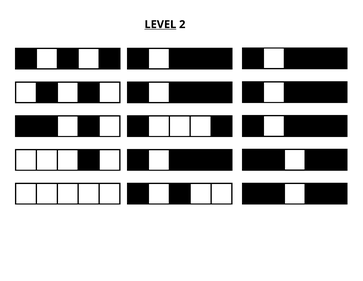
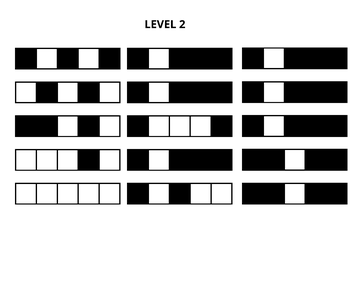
LEVEL underline: present -> none
